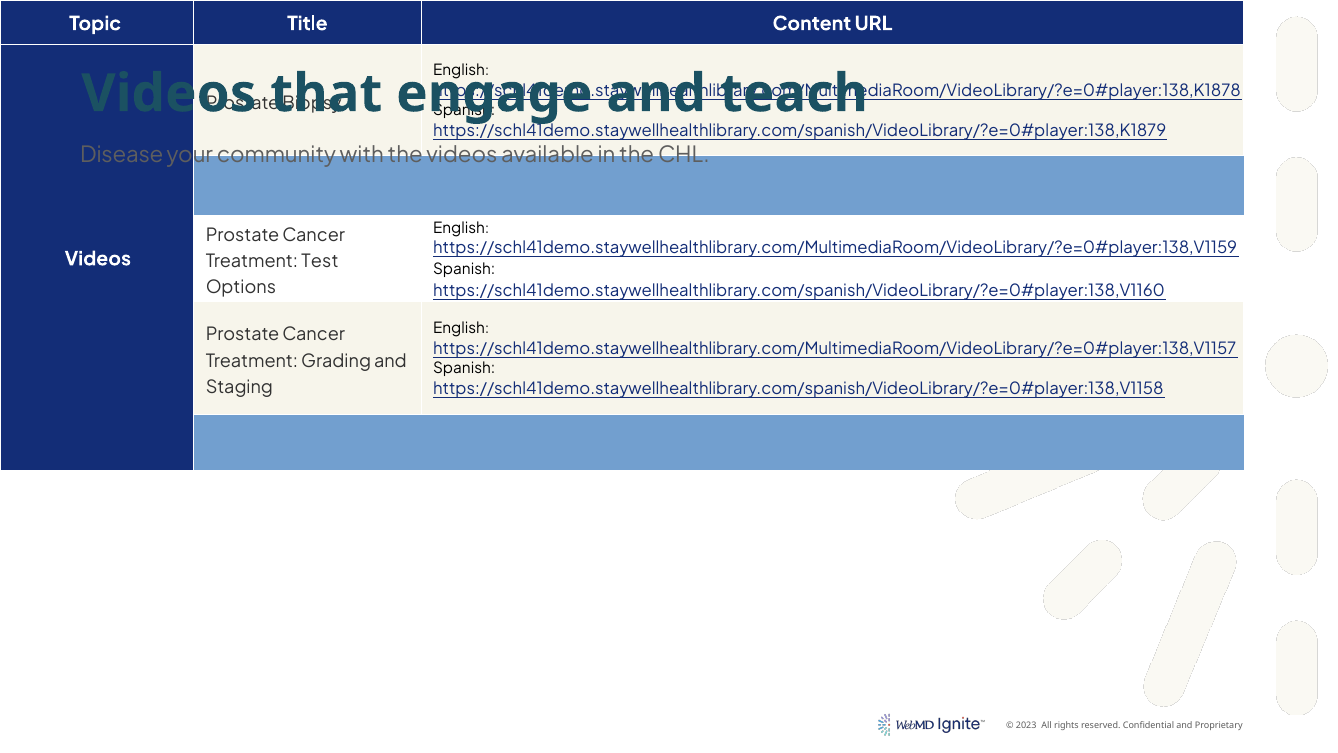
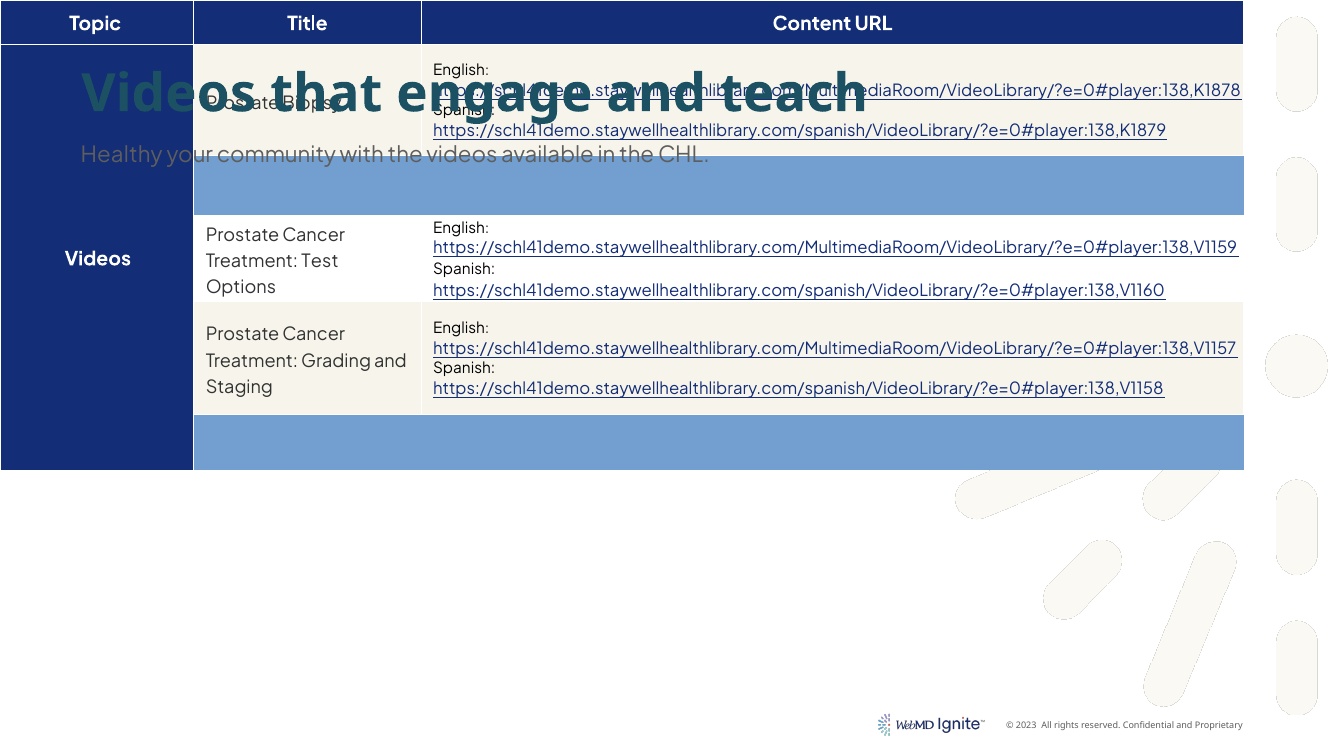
Disease: Disease -> Healthy
